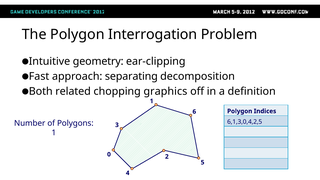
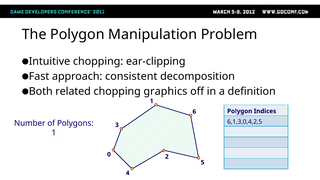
Interrogation: Interrogation -> Manipulation
geometry at (98, 61): geometry -> chopping
separating: separating -> consistent
